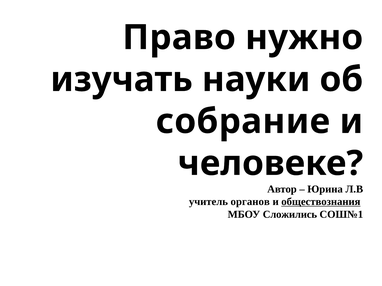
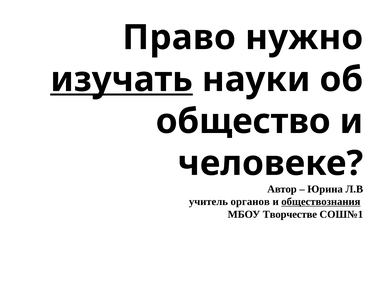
изучать underline: none -> present
собрание: собрание -> общество
Сложились: Сложились -> Творчестве
